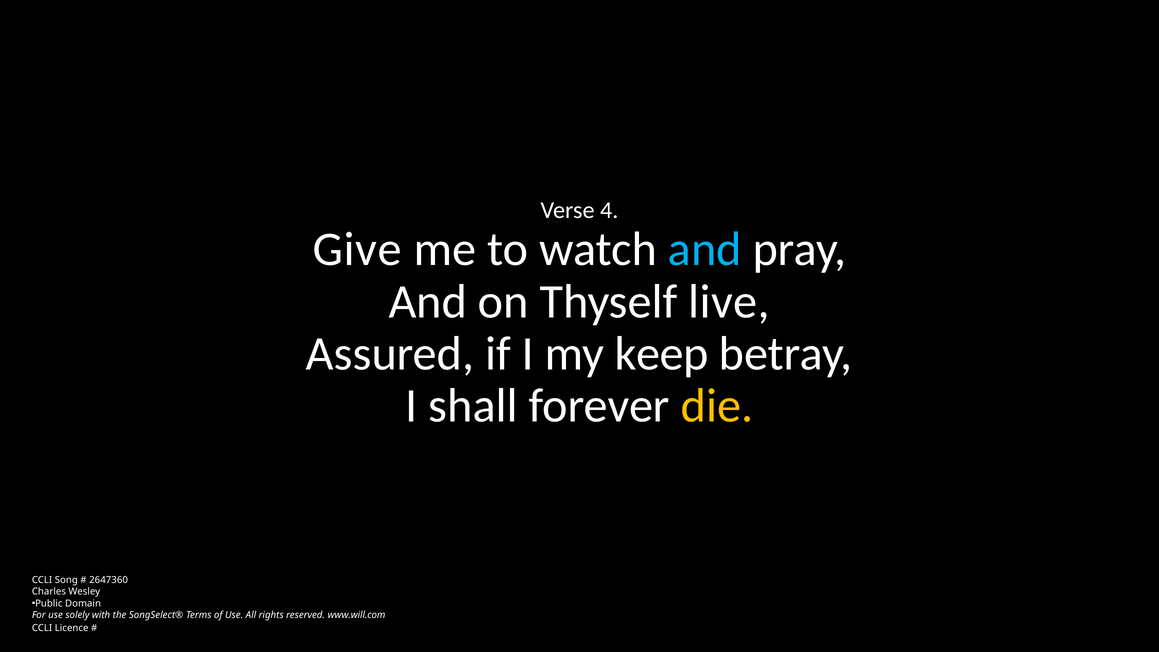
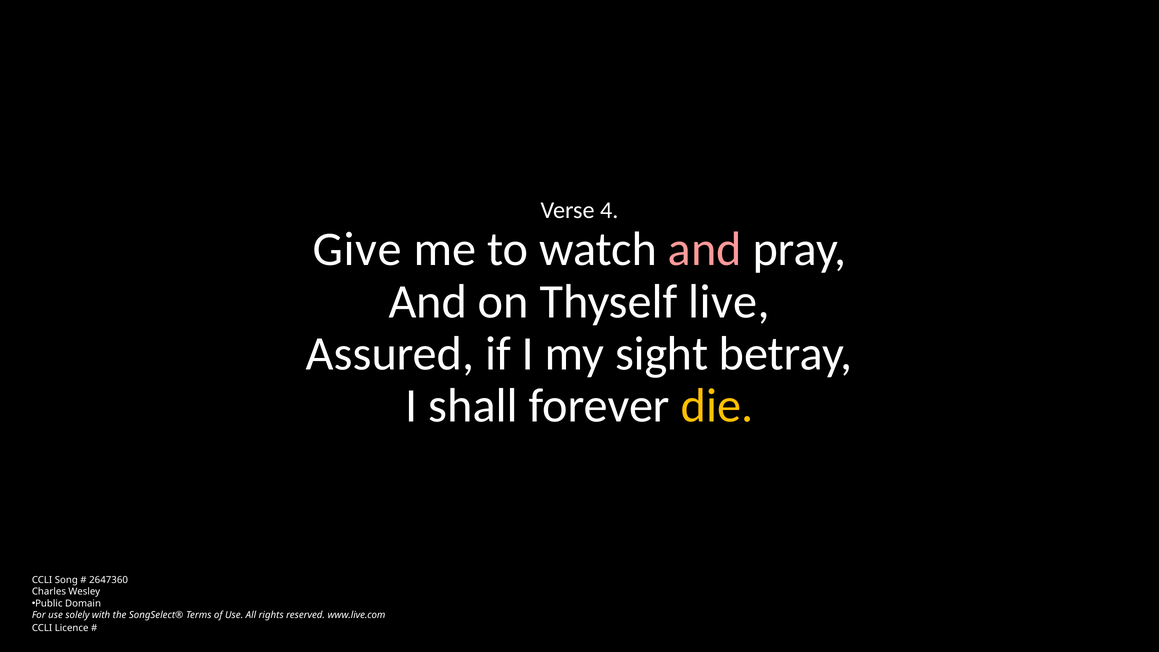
and at (705, 249) colour: light blue -> pink
keep: keep -> sight
www.will.com: www.will.com -> www.live.com
